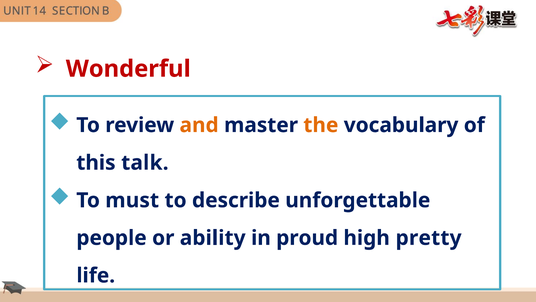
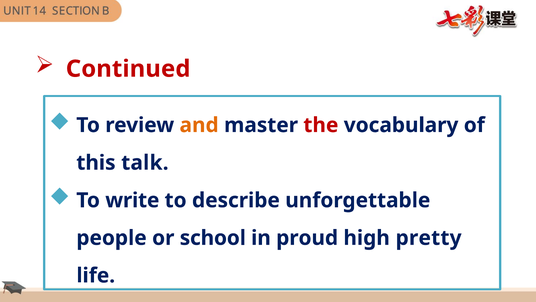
Wonderful: Wonderful -> Continued
the colour: orange -> red
must: must -> write
ability: ability -> school
